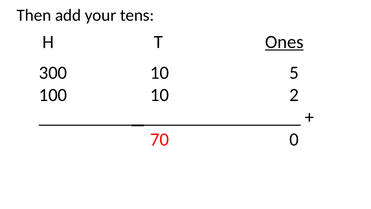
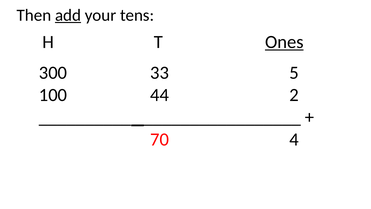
add underline: none -> present
300 10: 10 -> 33
100 10: 10 -> 44
0: 0 -> 4
